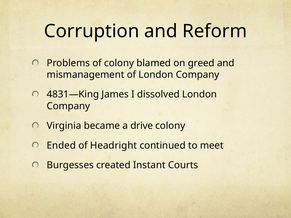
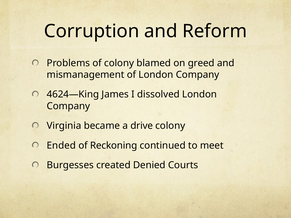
4831—King: 4831—King -> 4624—King
Headright: Headright -> Reckoning
Instant: Instant -> Denied
